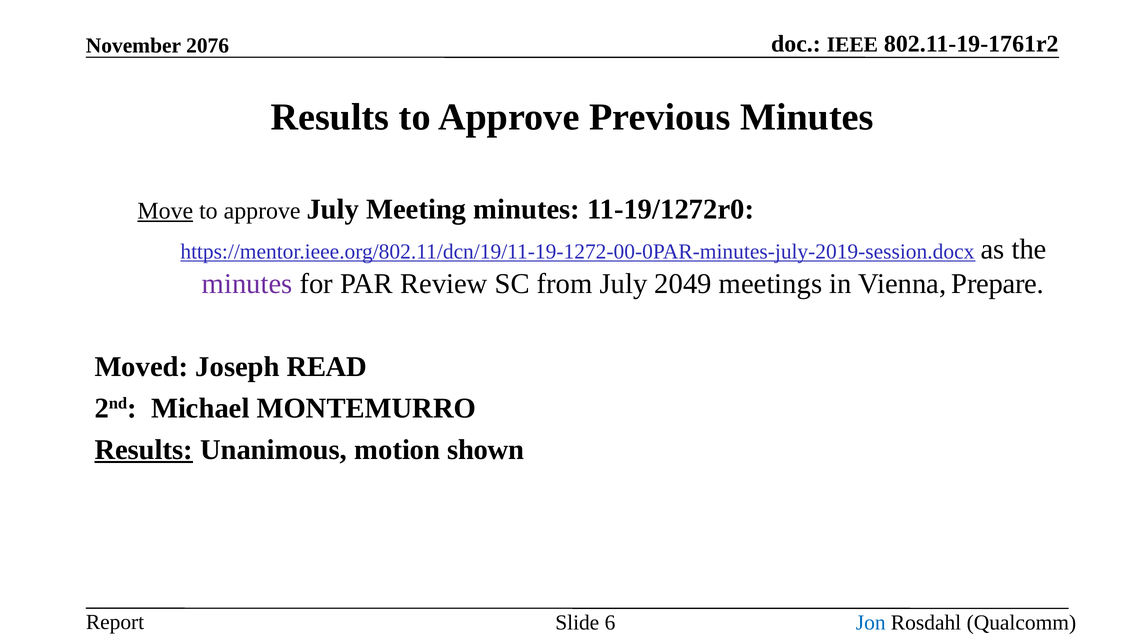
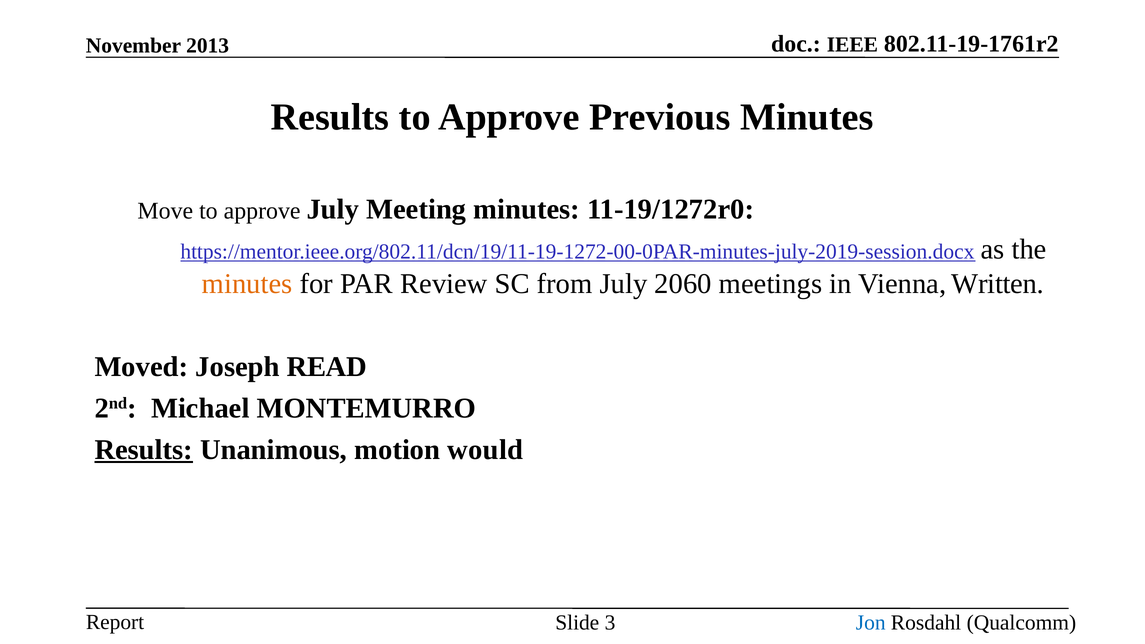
2076: 2076 -> 2013
Move underline: present -> none
minutes at (247, 284) colour: purple -> orange
2049: 2049 -> 2060
Prepare: Prepare -> Written
shown: shown -> would
6: 6 -> 3
